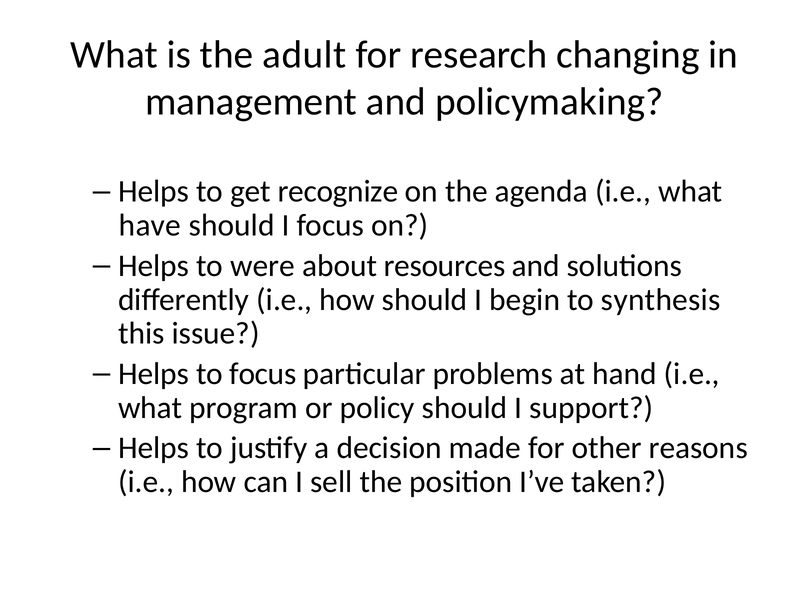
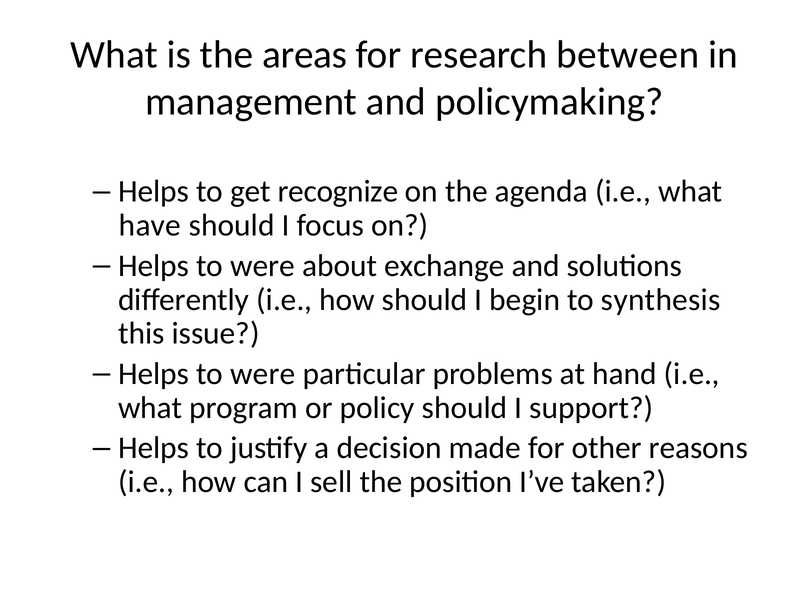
adult: adult -> areas
changing: changing -> between
resources: resources -> exchange
focus at (263, 374): focus -> were
